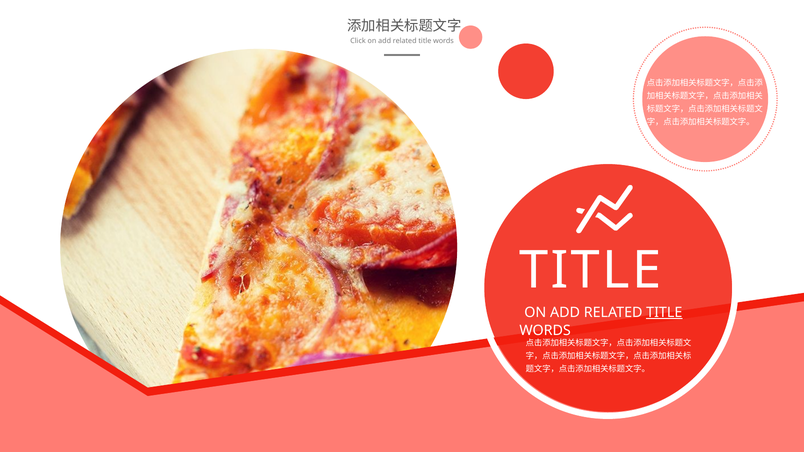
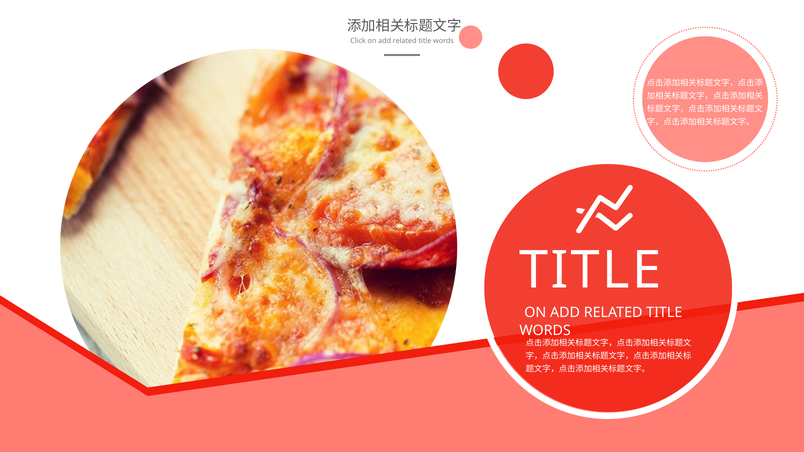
TITLE at (664, 313) underline: present -> none
